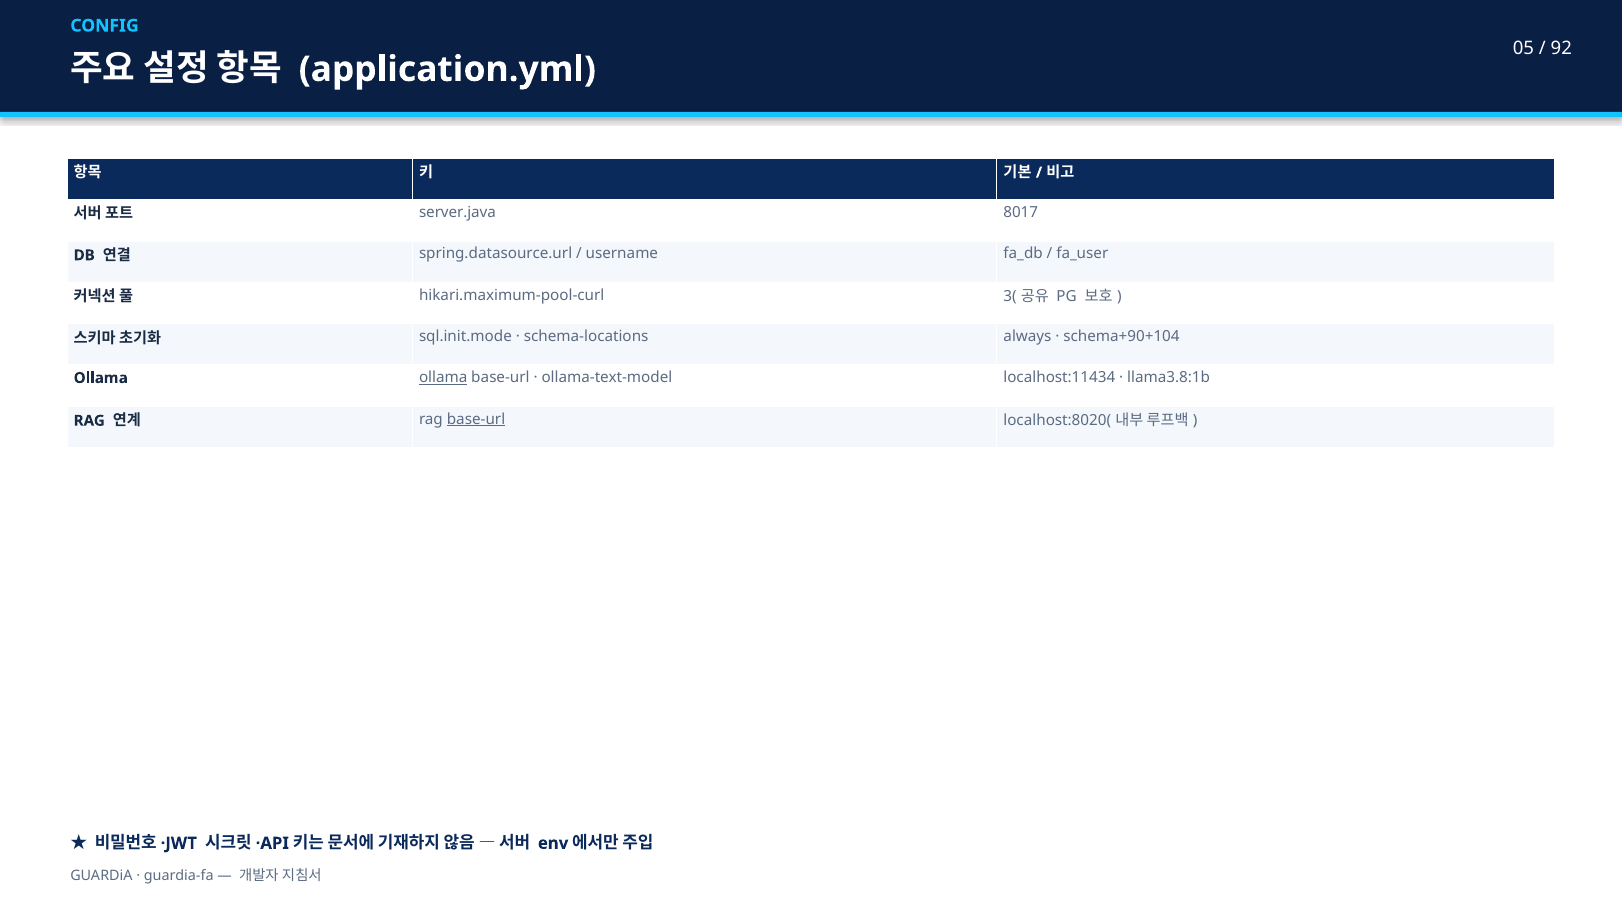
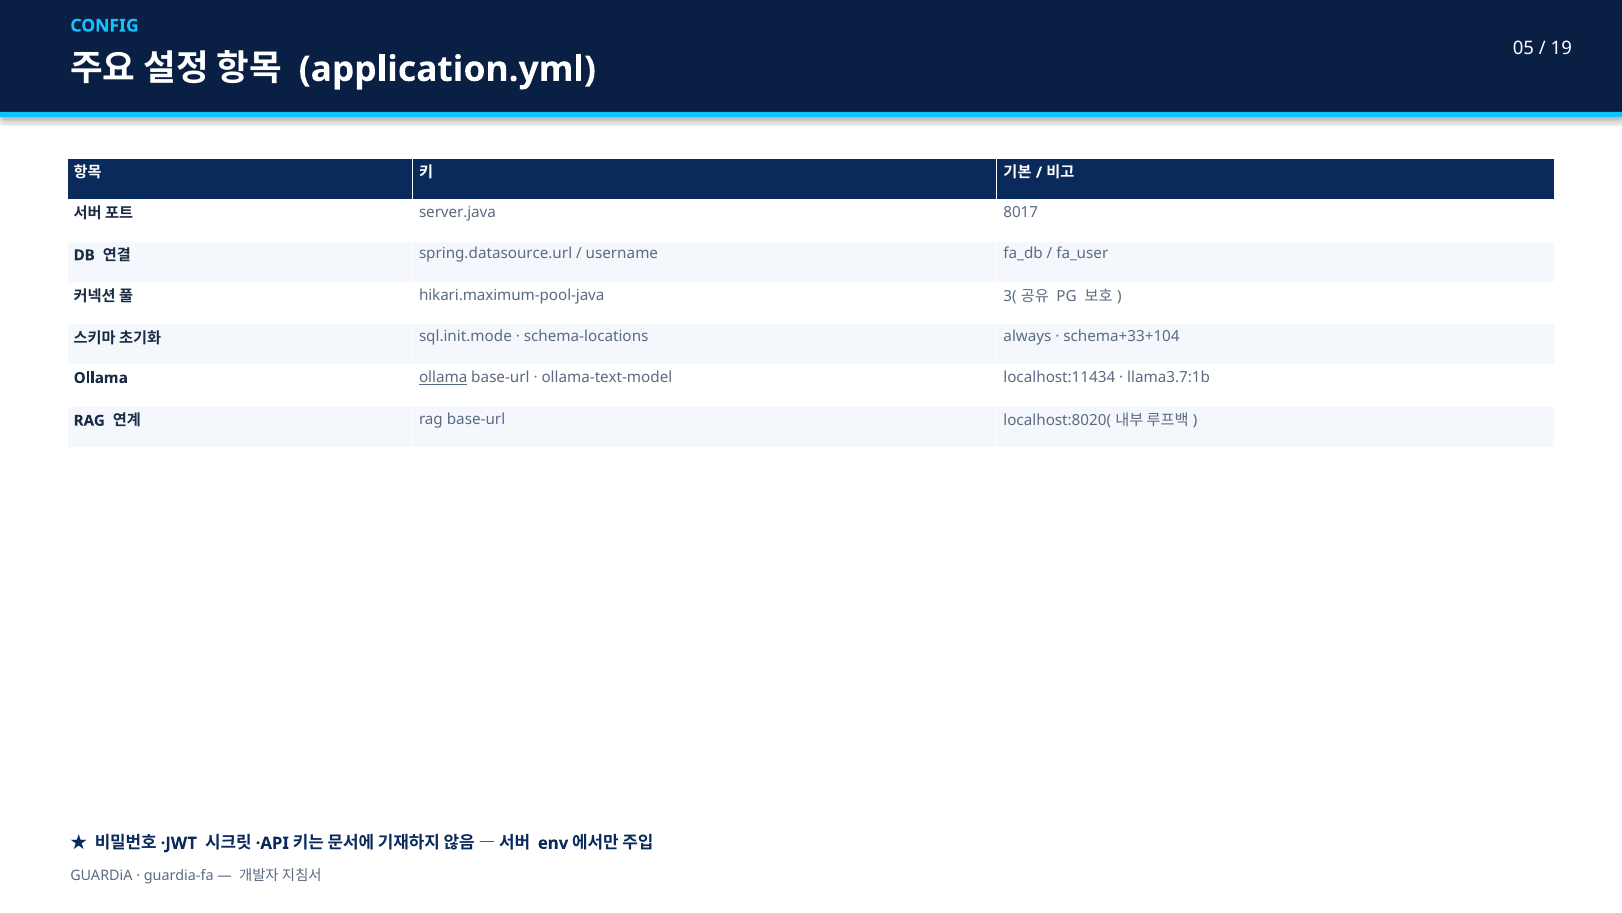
92: 92 -> 19
hikari.maximum-pool-curl: hikari.maximum-pool-curl -> hikari.maximum-pool-java
schema+90+104: schema+90+104 -> schema+33+104
llama3.8:1b: llama3.8:1b -> llama3.7:1b
base-url at (476, 419) underline: present -> none
